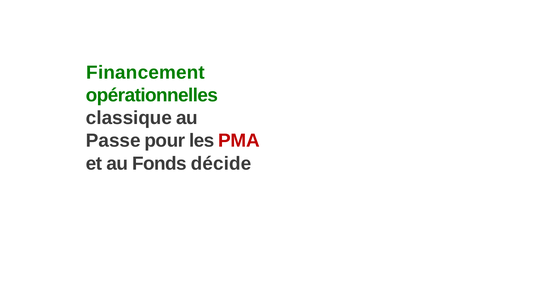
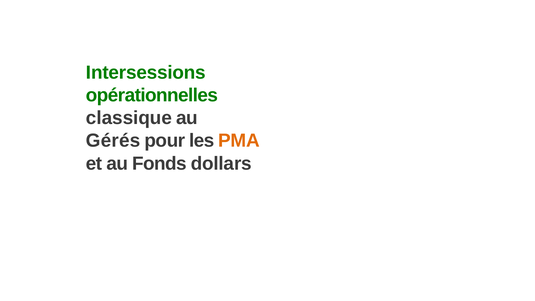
Financement: Financement -> Intersessions
Passe: Passe -> Gérés
PMA colour: red -> orange
décide: décide -> dollars
